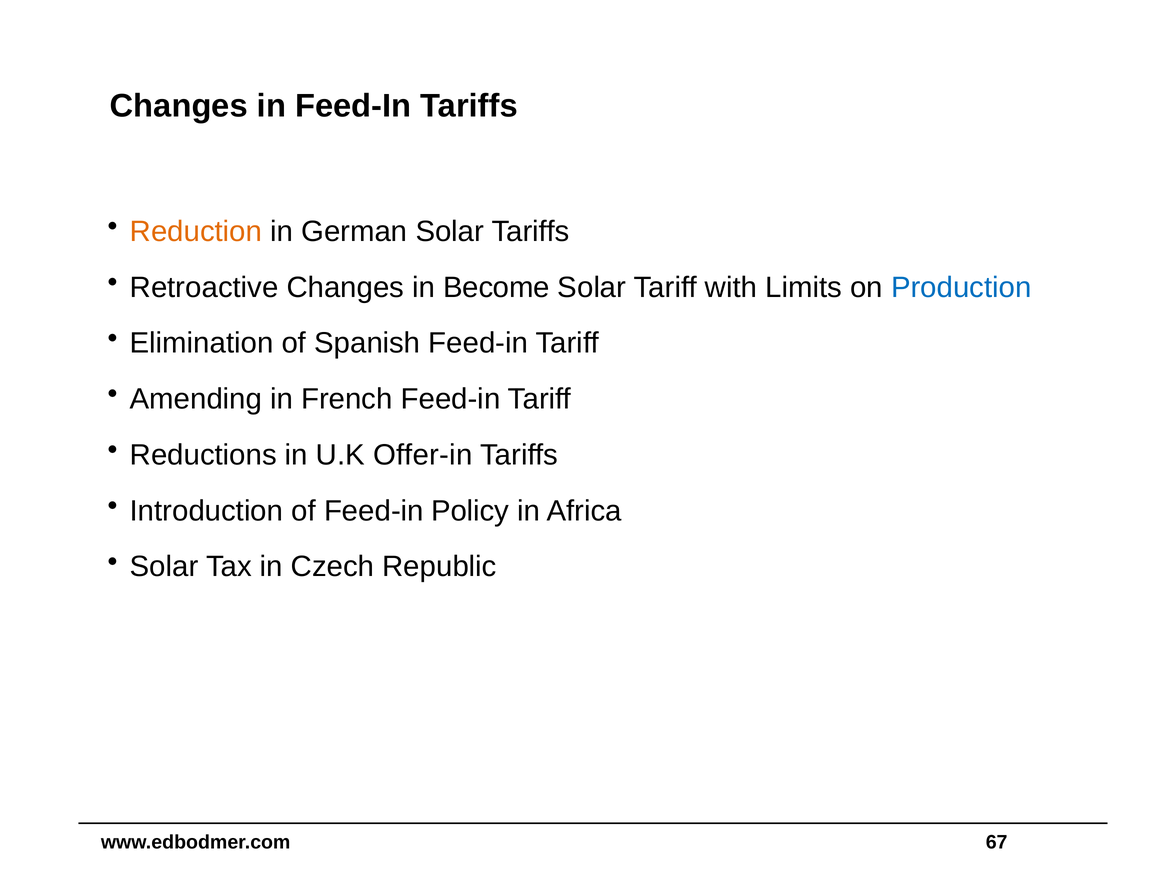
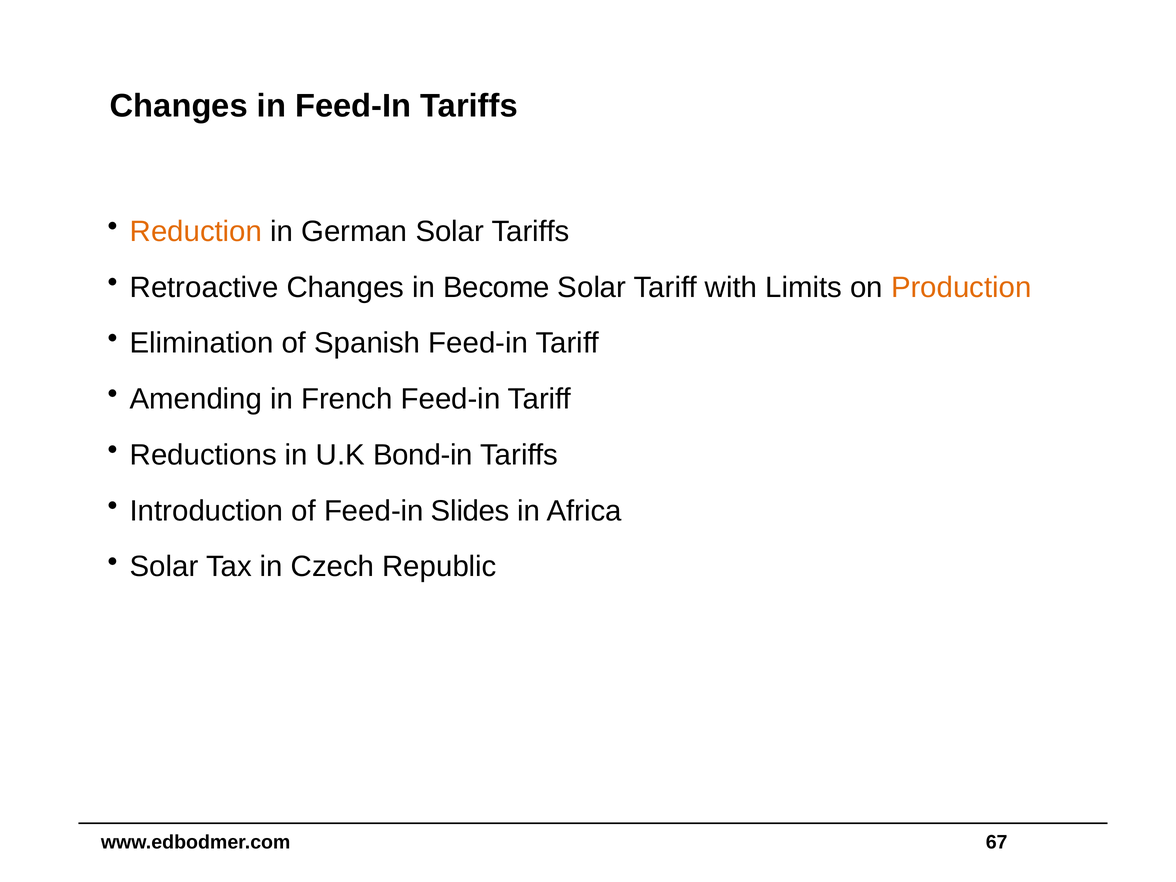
Production colour: blue -> orange
Offer-in: Offer-in -> Bond-in
Policy: Policy -> Slides
